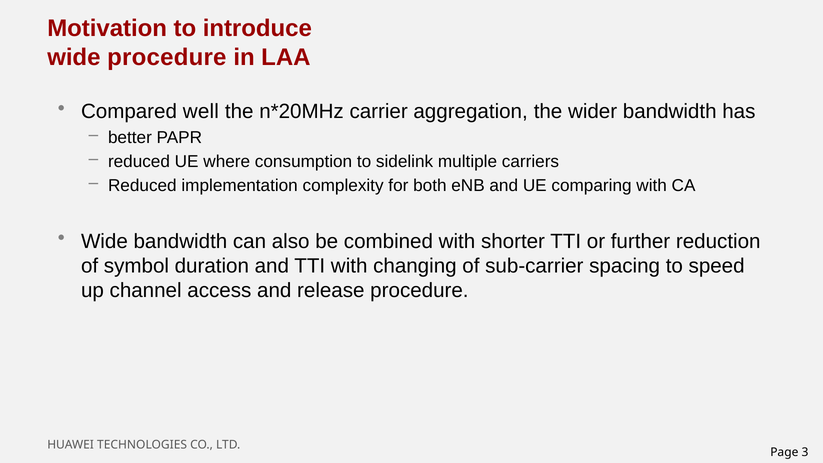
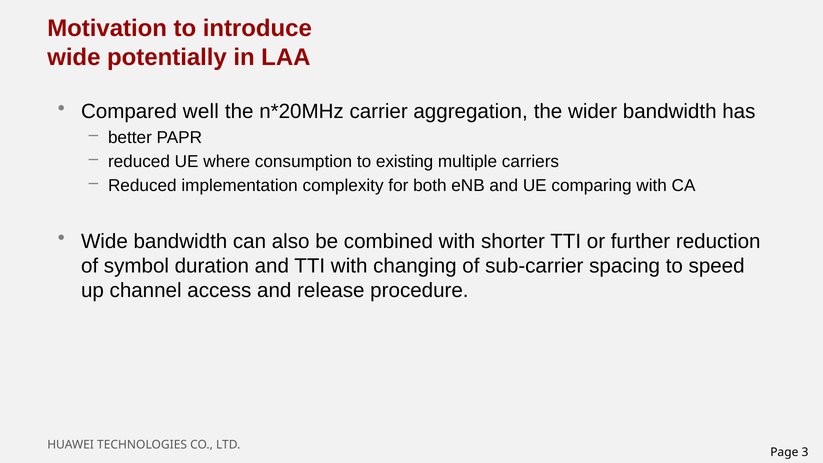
wide procedure: procedure -> potentially
sidelink: sidelink -> existing
